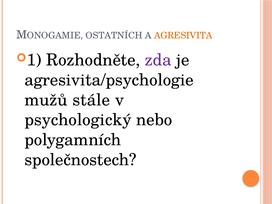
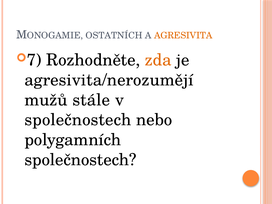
1: 1 -> 7
zda colour: purple -> orange
agresivita/psychologie: agresivita/psychologie -> agresivita/nerozumějí
psychologický at (78, 120): psychologický -> společnostech
